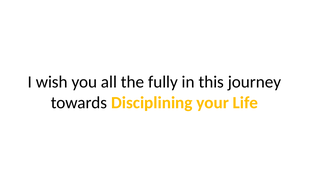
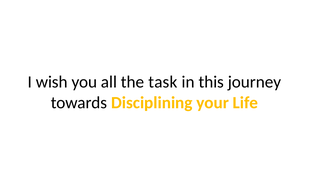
fully: fully -> task
